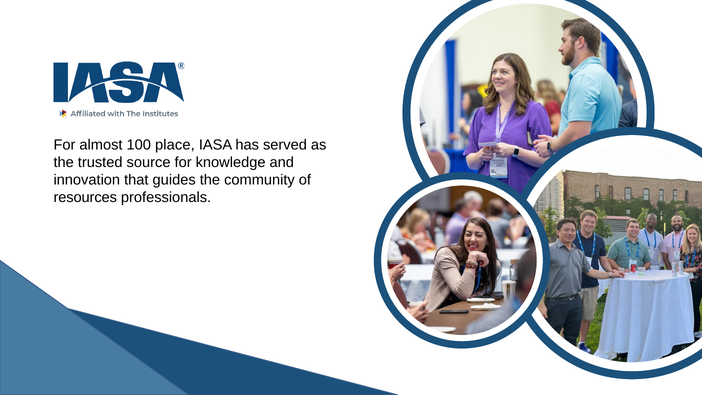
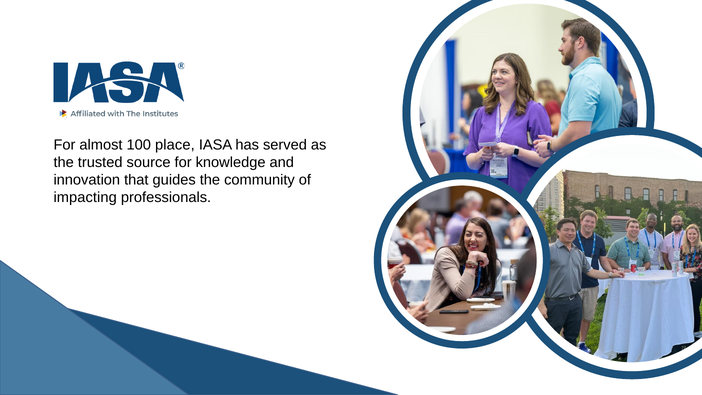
resources: resources -> impacting
